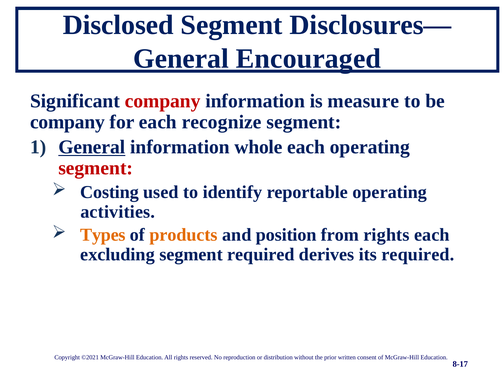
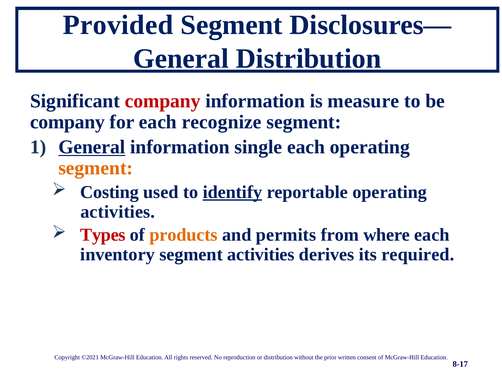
Disclosed: Disclosed -> Provided
General Encouraged: Encouraged -> Distribution
whole: whole -> single
segment at (96, 168) colour: red -> orange
identify underline: none -> present
Types colour: orange -> red
position: position -> permits
from rights: rights -> where
excluding: excluding -> inventory
segment required: required -> activities
